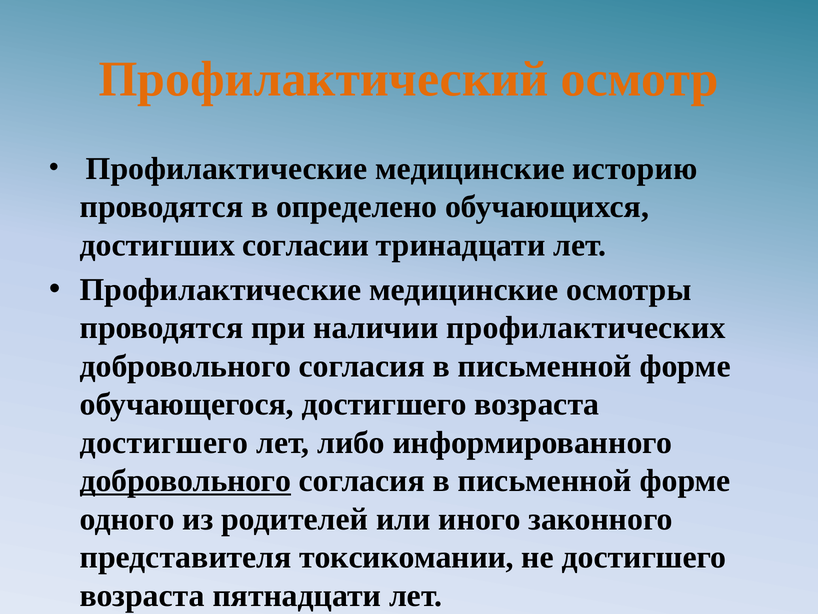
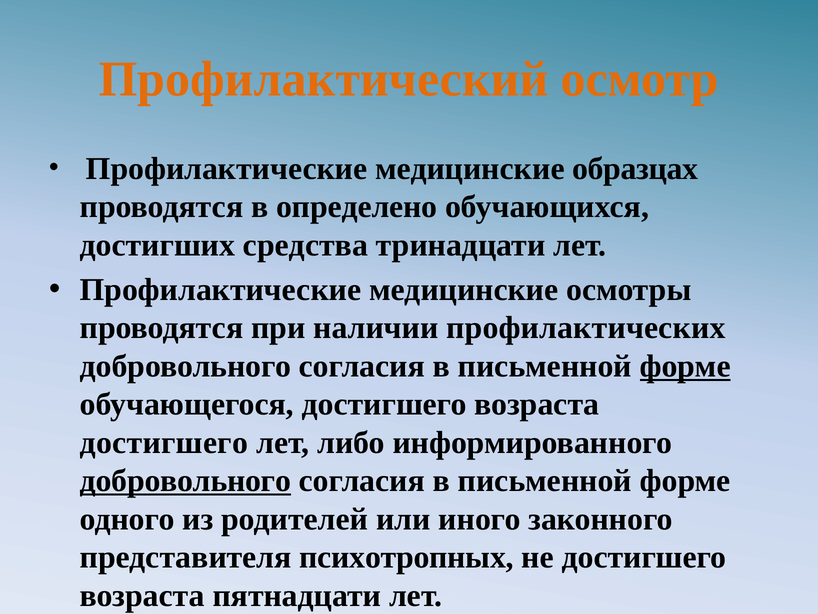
историю: историю -> образцах
согласии: согласии -> средства
форме at (685, 366) underline: none -> present
токсикомании: токсикомании -> психотропных
